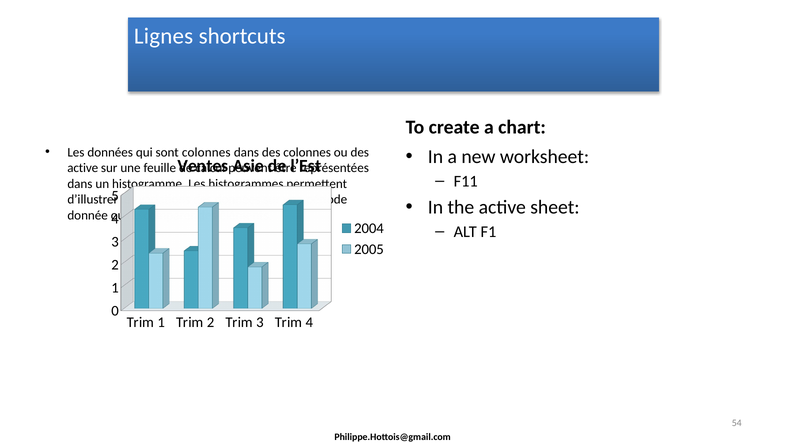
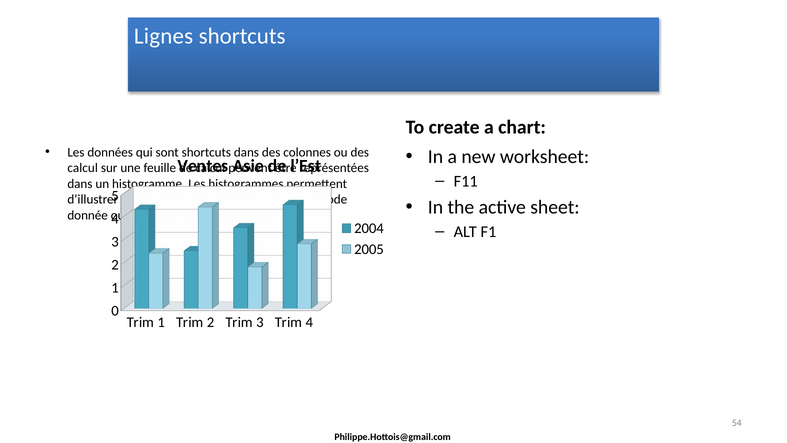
sont colonnes: colonnes -> shortcuts
active at (83, 168): active -> calcul
